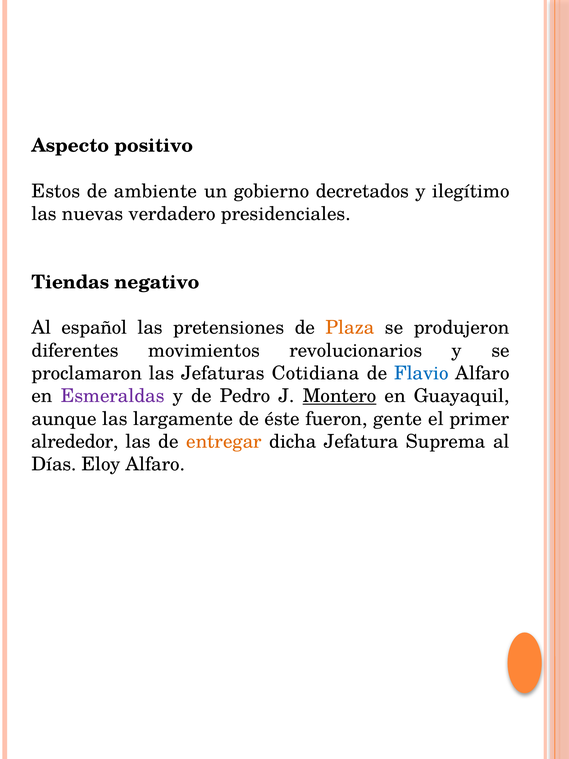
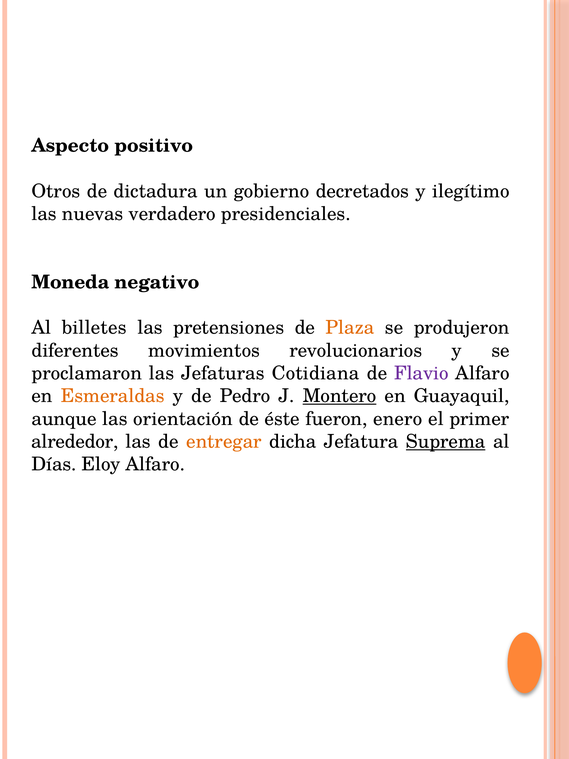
Estos: Estos -> Otros
ambiente: ambiente -> dictadura
Tiendas: Tiendas -> Moneda
español: español -> billetes
Flavio colour: blue -> purple
Esmeraldas colour: purple -> orange
largamente: largamente -> orientación
gente: gente -> enero
Suprema underline: none -> present
